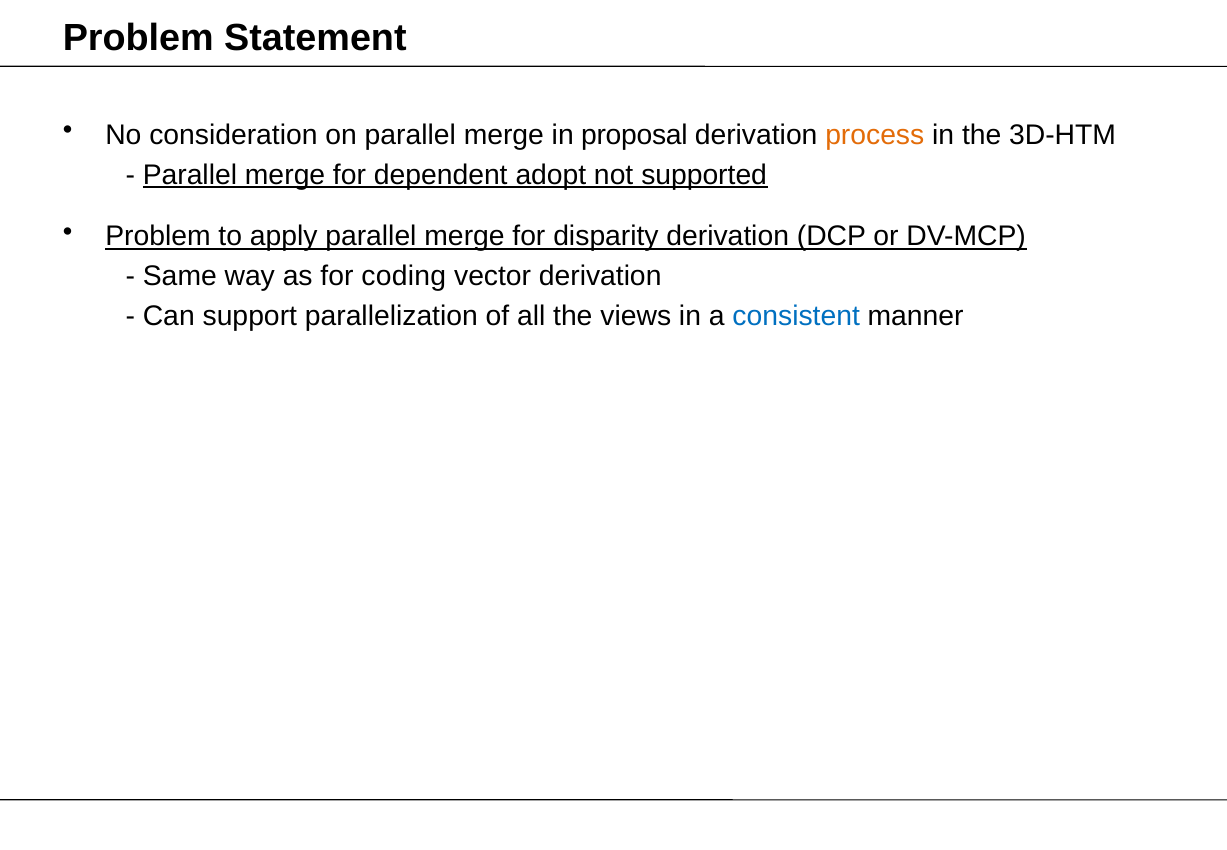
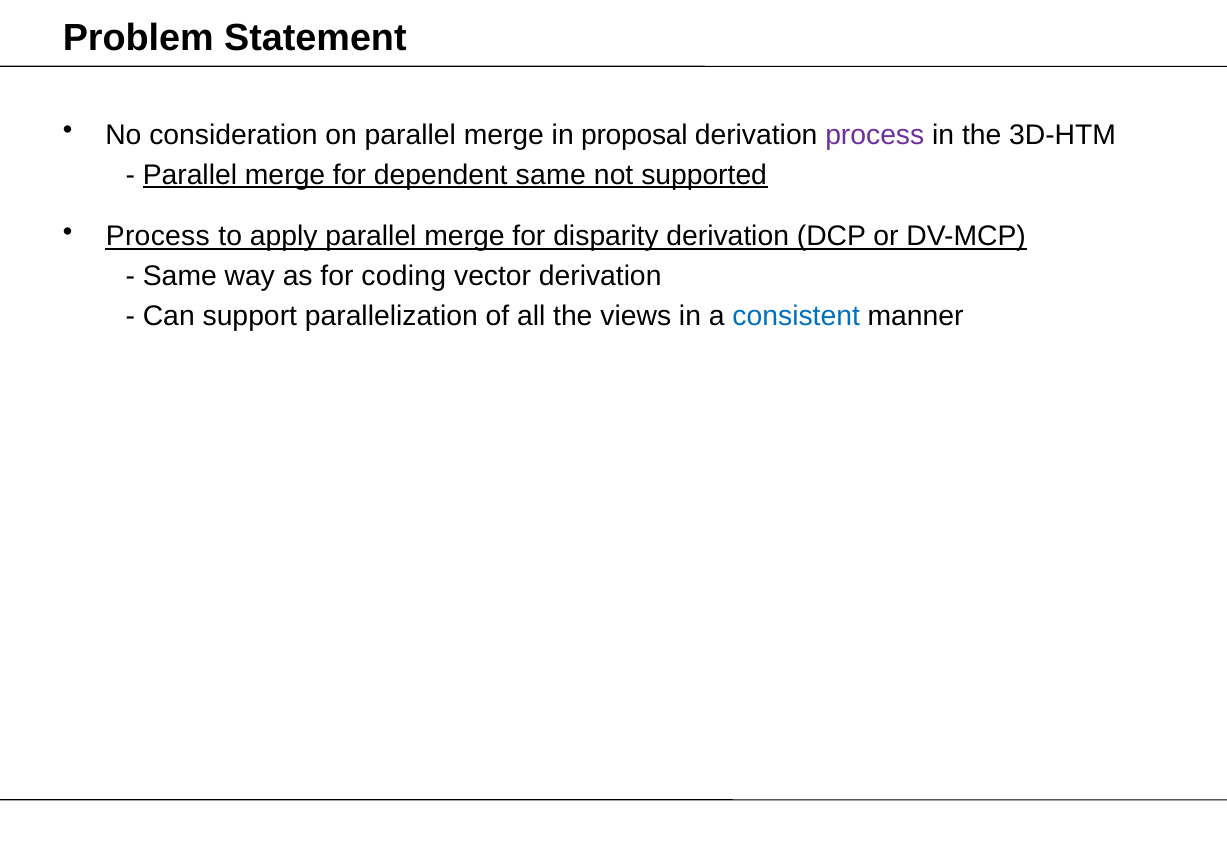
process at (875, 135) colour: orange -> purple
dependent adopt: adopt -> same
Problem at (158, 236): Problem -> Process
